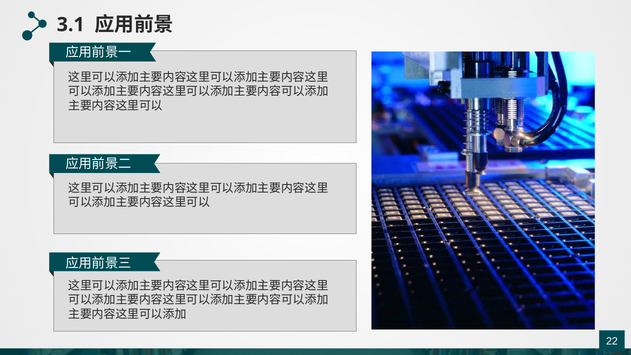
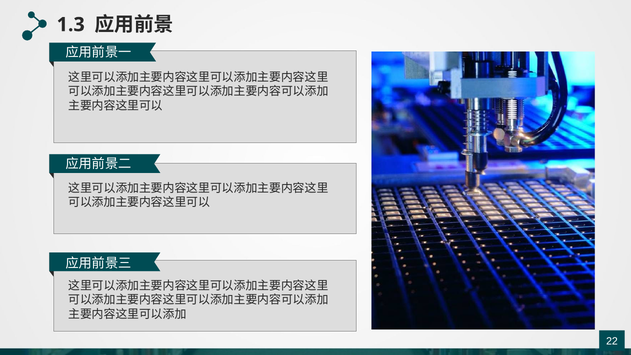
3.1: 3.1 -> 1.3
